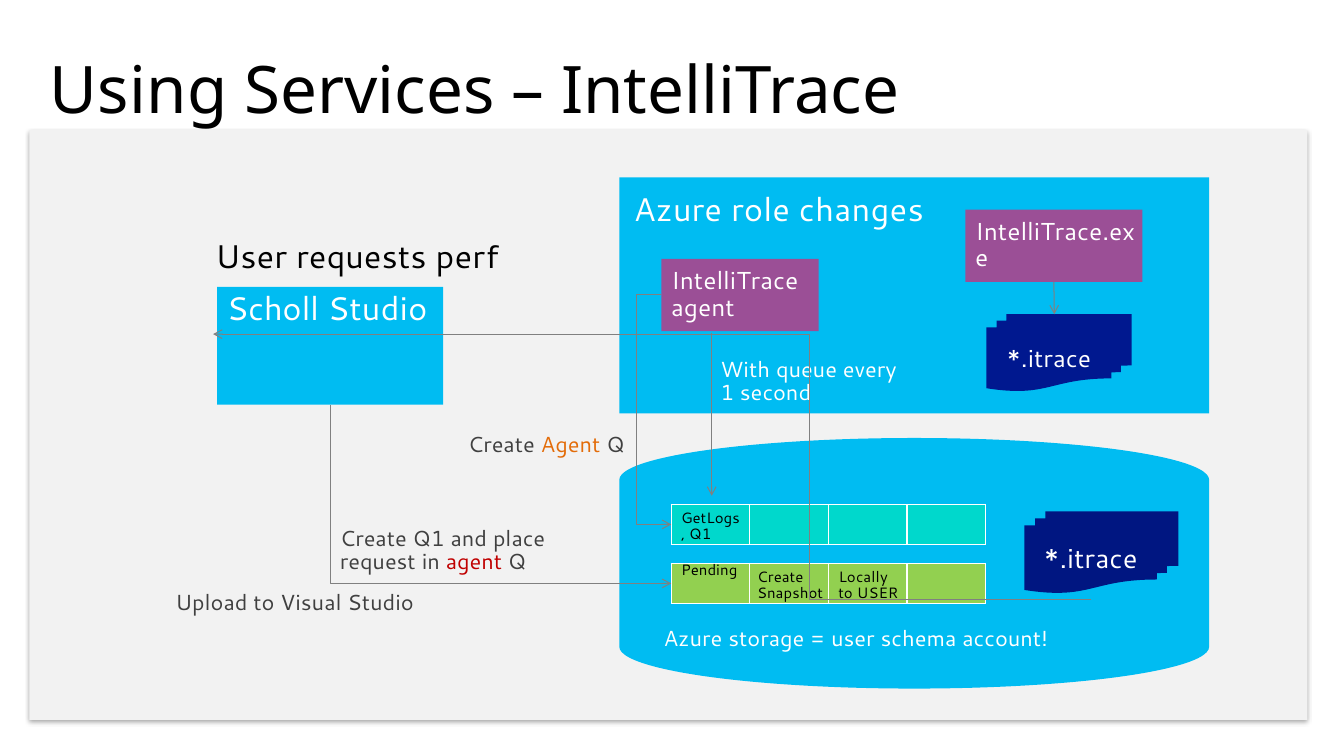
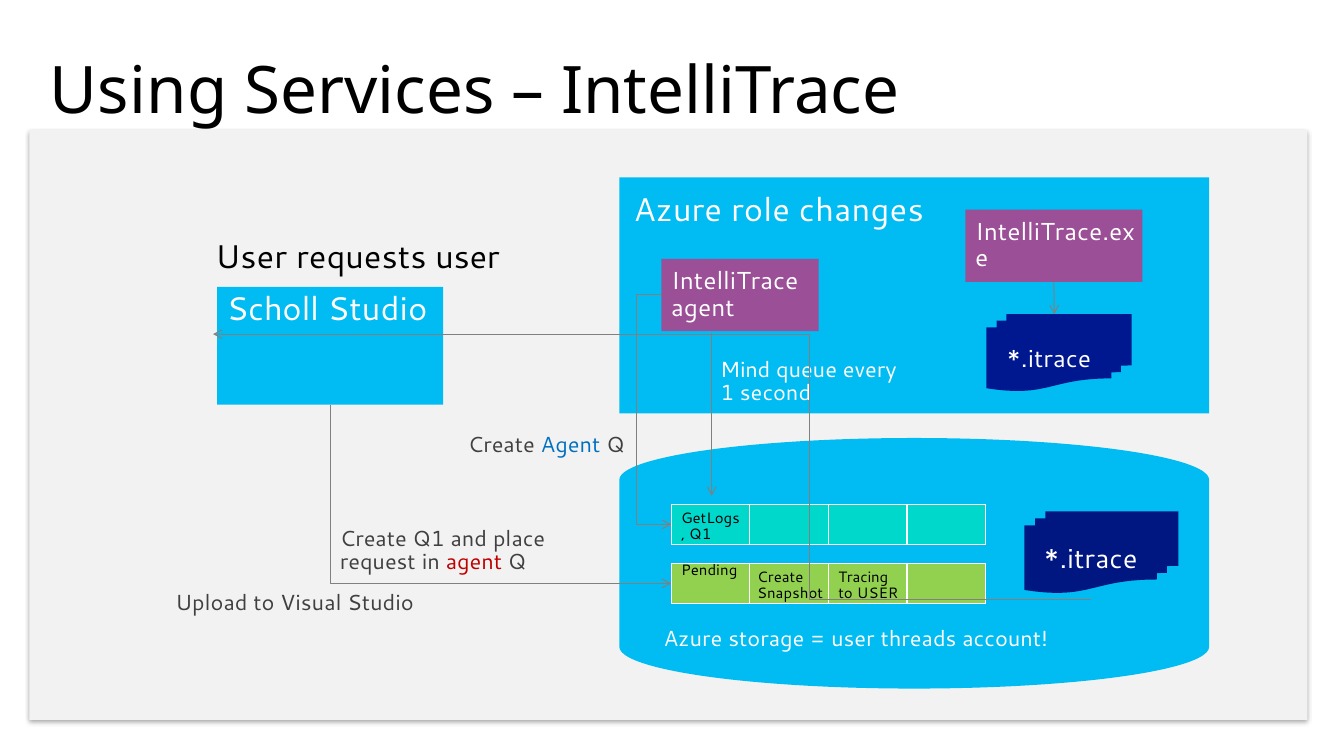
requests perf: perf -> user
With: With -> Mind
Agent at (571, 445) colour: orange -> blue
Locally: Locally -> Tracing
schema: schema -> threads
